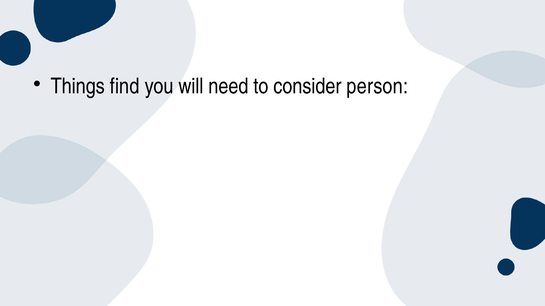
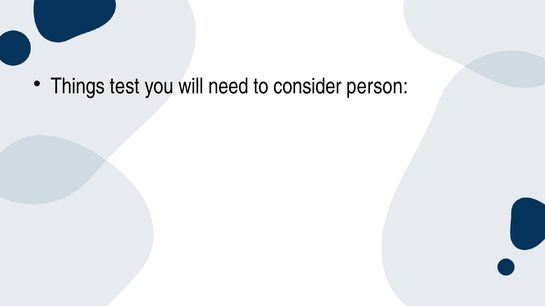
find: find -> test
